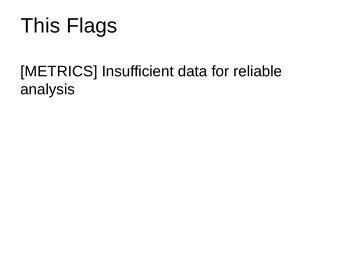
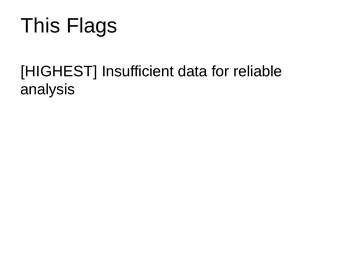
METRICS: METRICS -> HIGHEST
